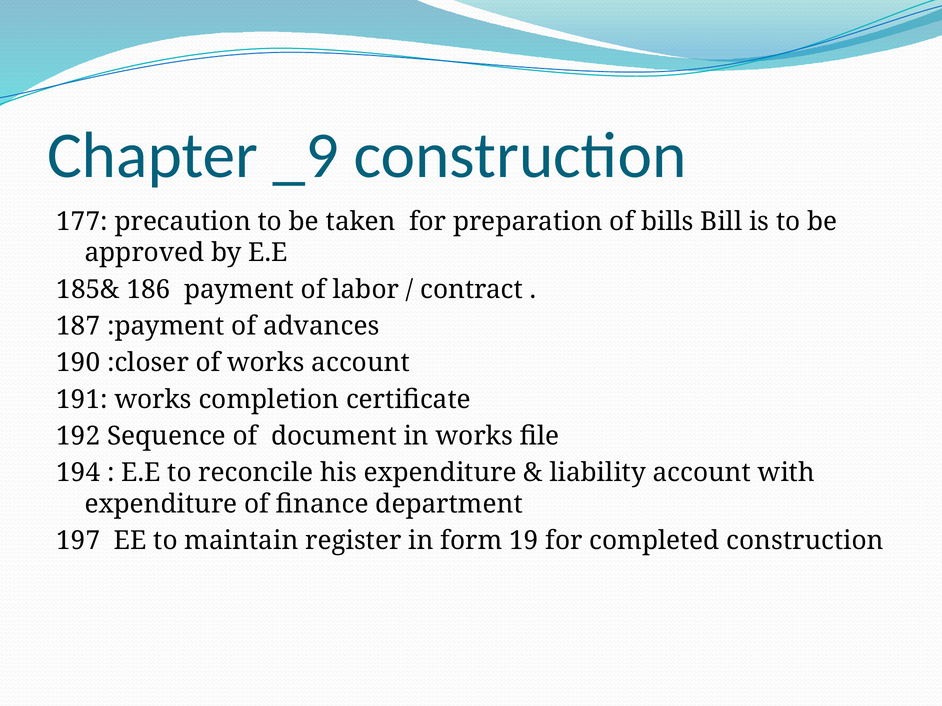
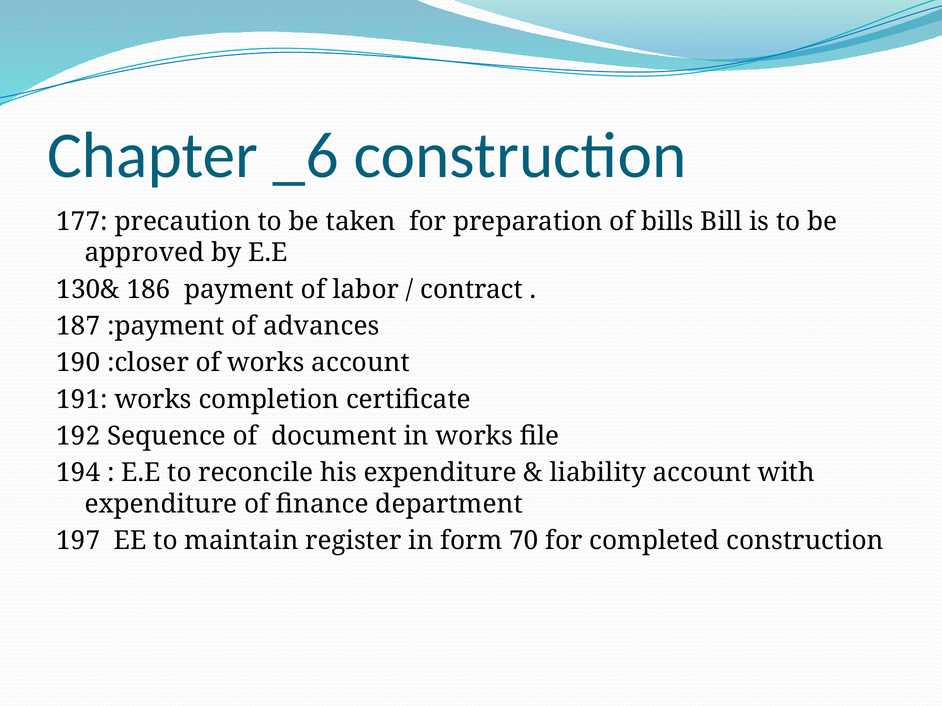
_9: _9 -> _6
185&: 185& -> 130&
19: 19 -> 70
